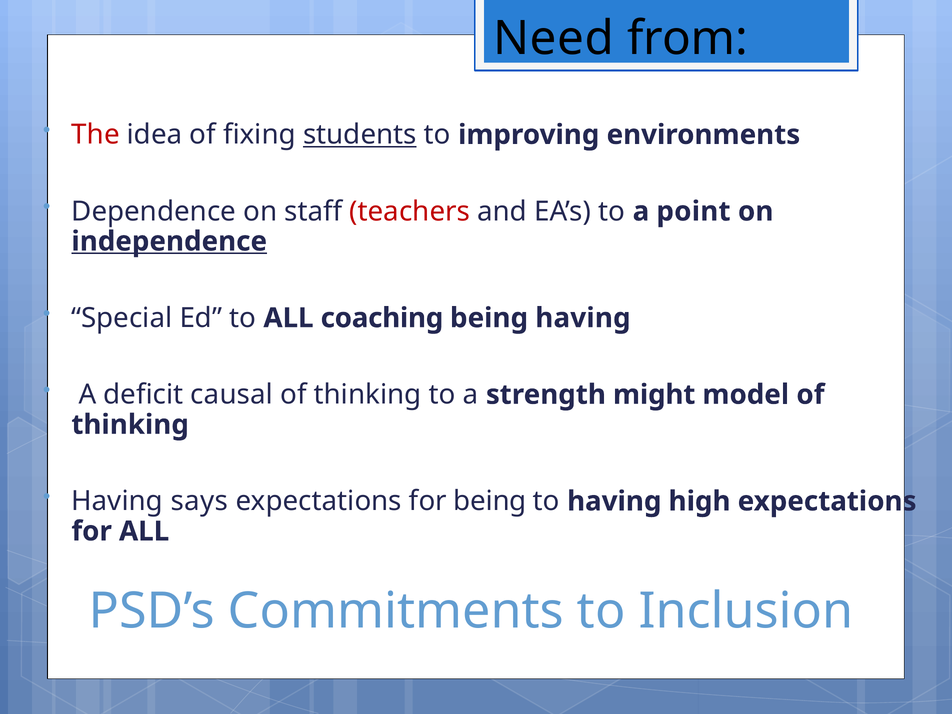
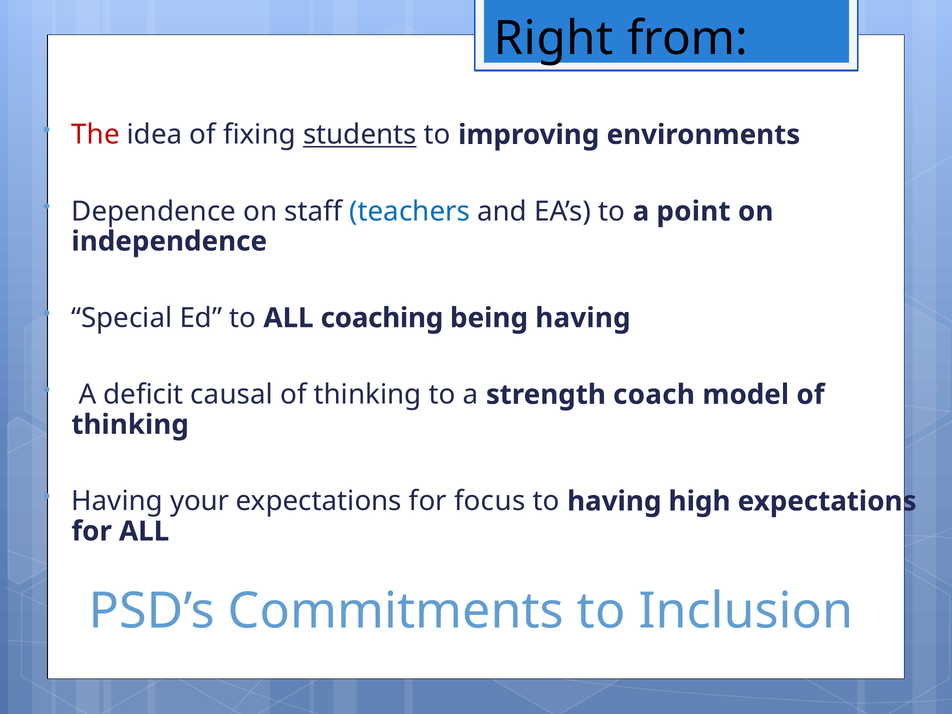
Need: Need -> Right
teachers colour: red -> blue
independence underline: present -> none
might: might -> coach
says: says -> your
for being: being -> focus
